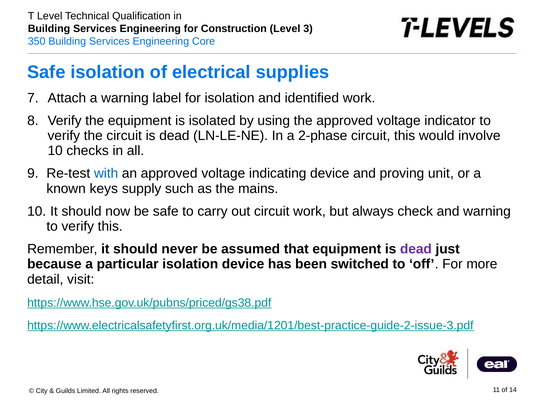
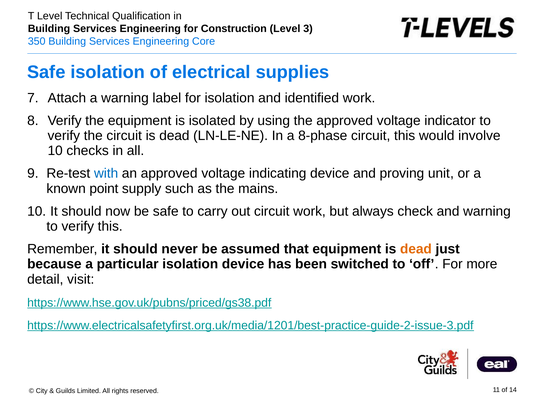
2-phase: 2-phase -> 8-phase
keys: keys -> point
dead at (416, 249) colour: purple -> orange
